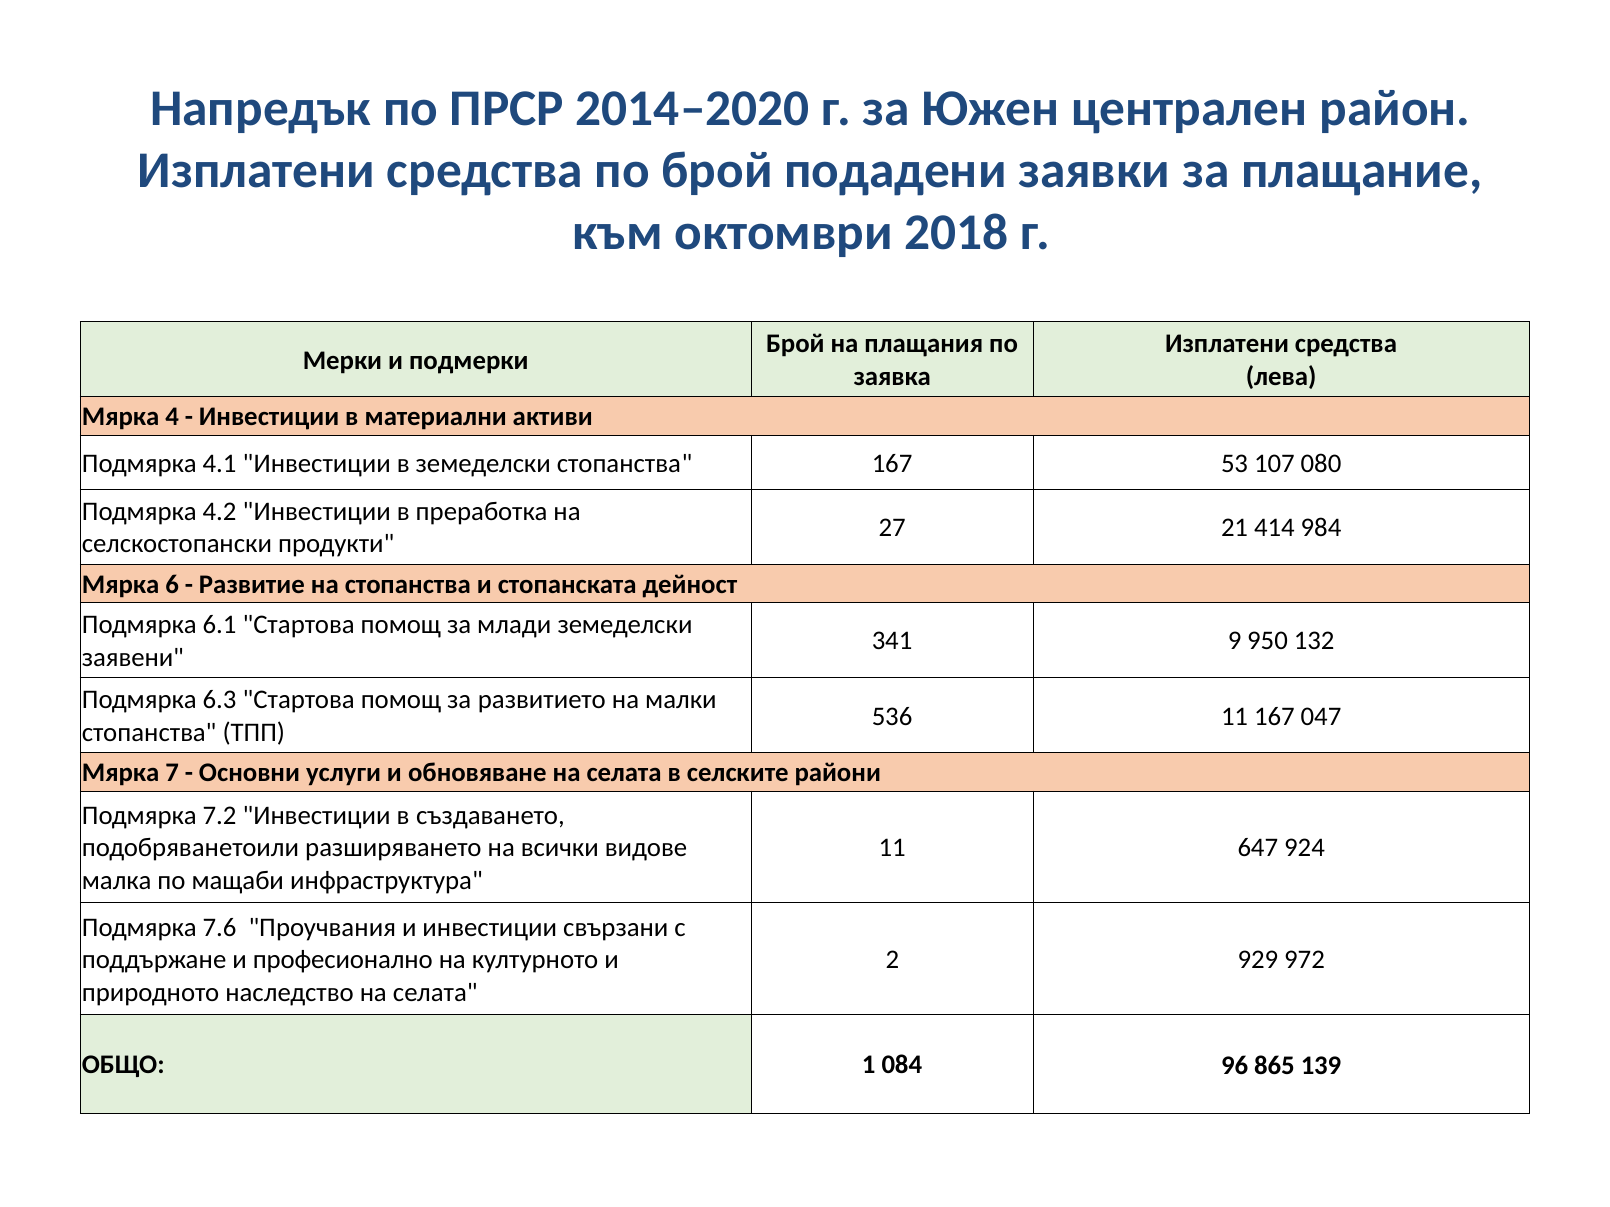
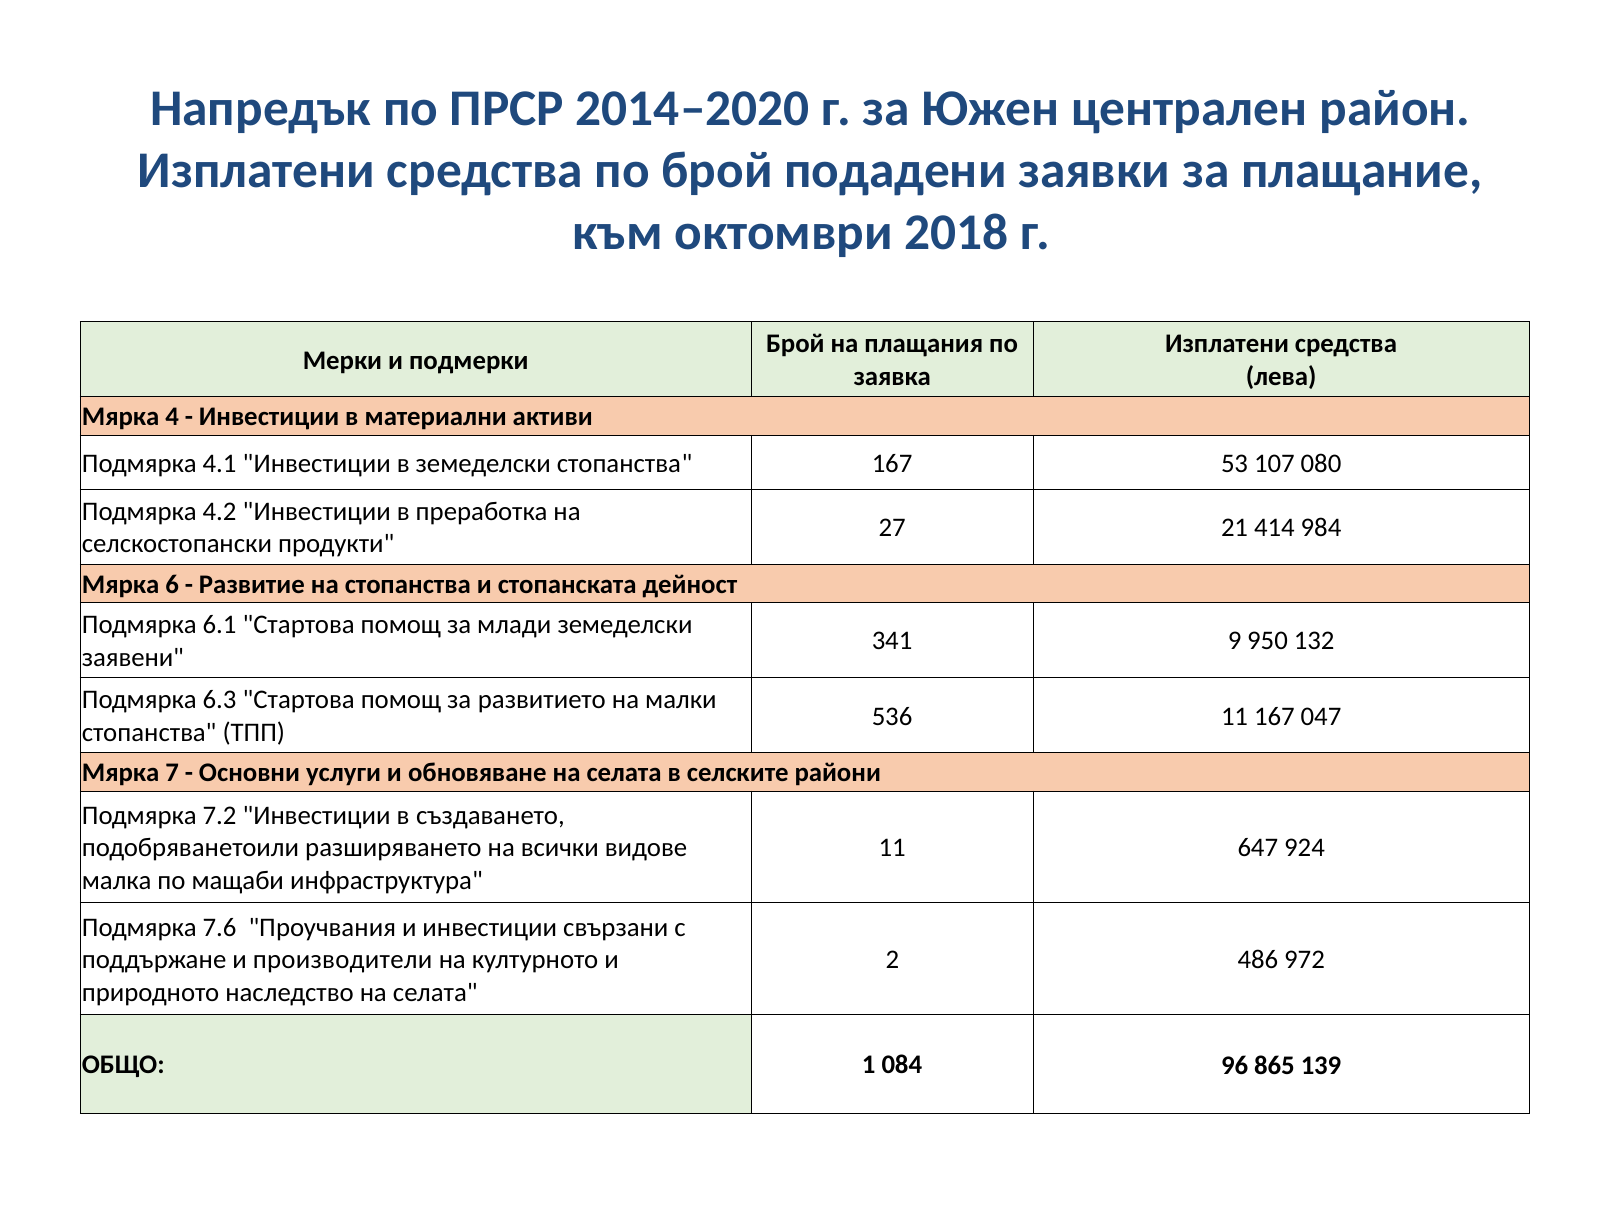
професионално: професионално -> производители
929: 929 -> 486
